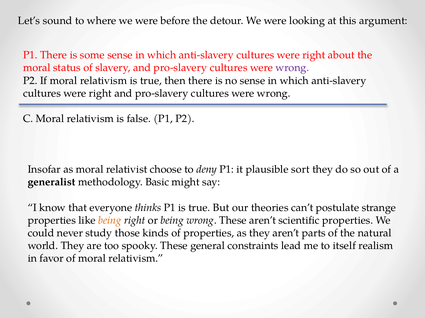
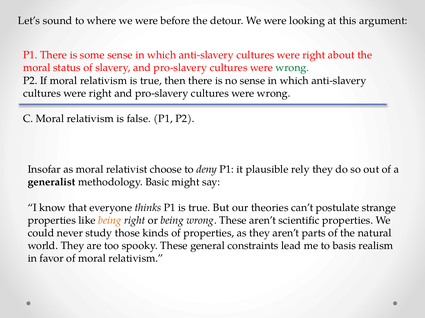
wrong at (292, 68) colour: purple -> green
sort: sort -> rely
itself: itself -> basis
